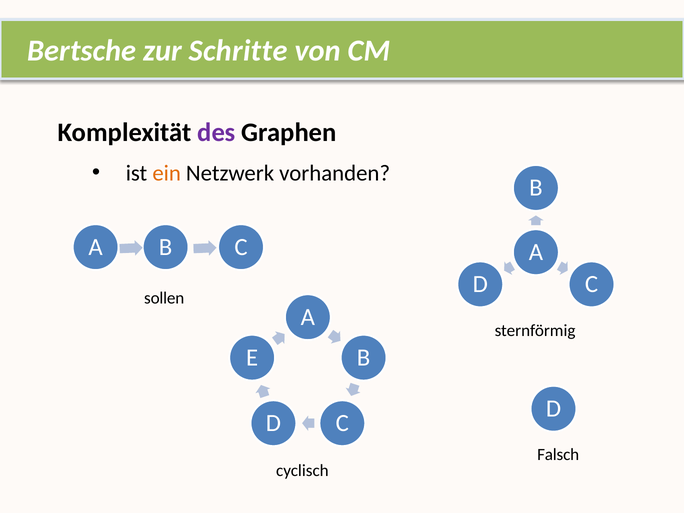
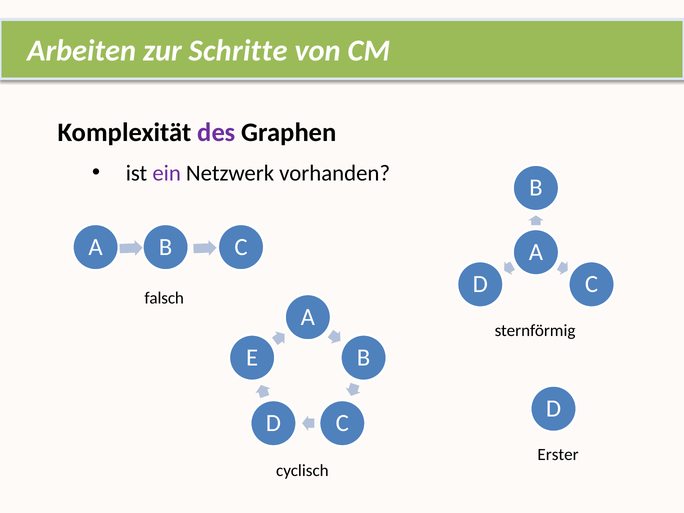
Bertsche: Bertsche -> Arbeiten
ein colour: orange -> purple
sollen: sollen -> falsch
Falsch: Falsch -> Erster
